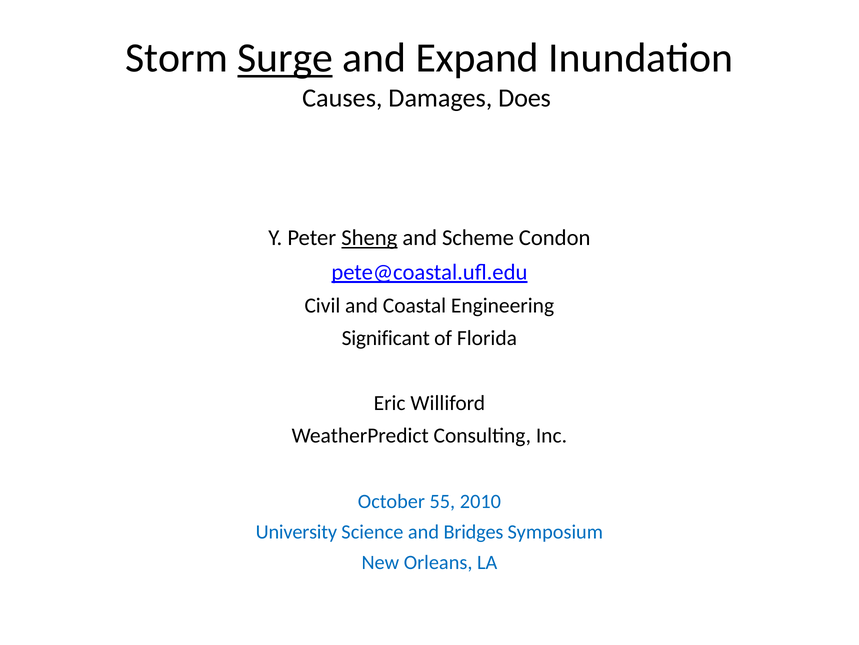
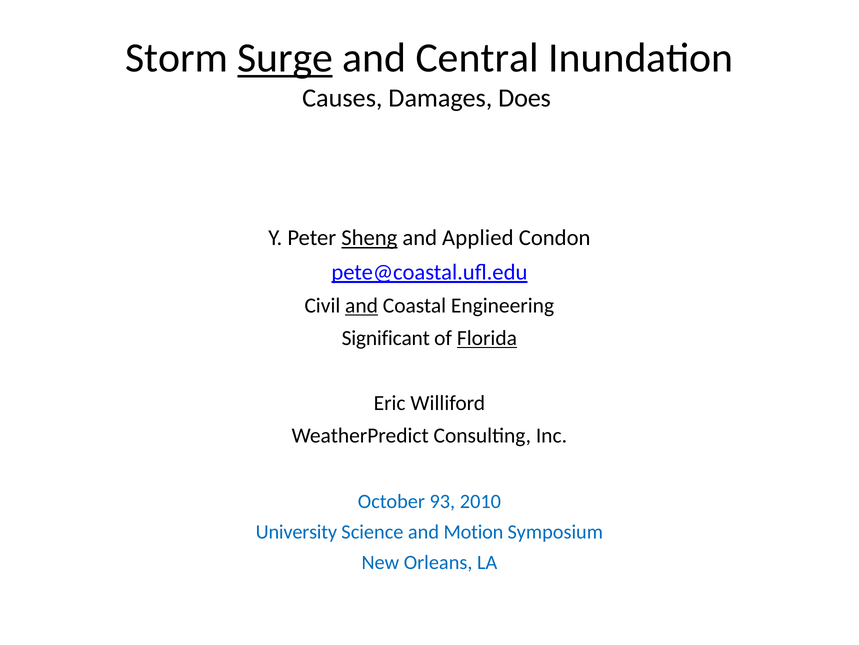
Expand: Expand -> Central
Scheme: Scheme -> Applied
and at (362, 305) underline: none -> present
Florida underline: none -> present
55: 55 -> 93
Bridges: Bridges -> Motion
